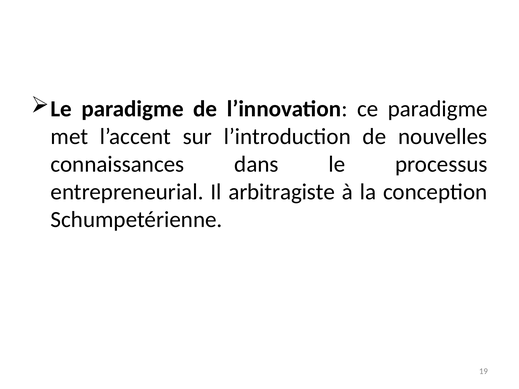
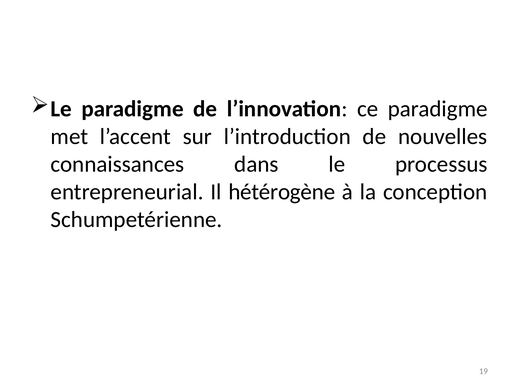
arbitragiste: arbitragiste -> hétérogène
